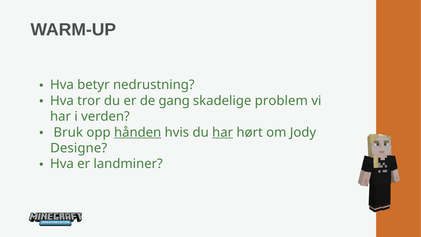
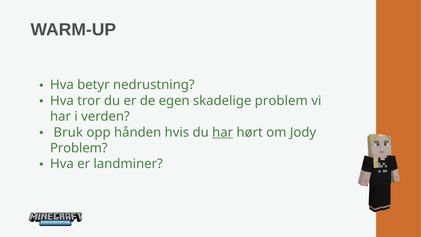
gang: gang -> egen
hånden underline: present -> none
Designe at (79, 148): Designe -> Problem
